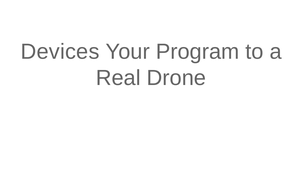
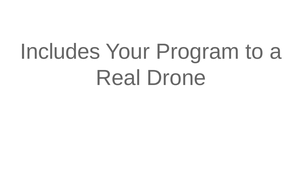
Devices: Devices -> Includes
